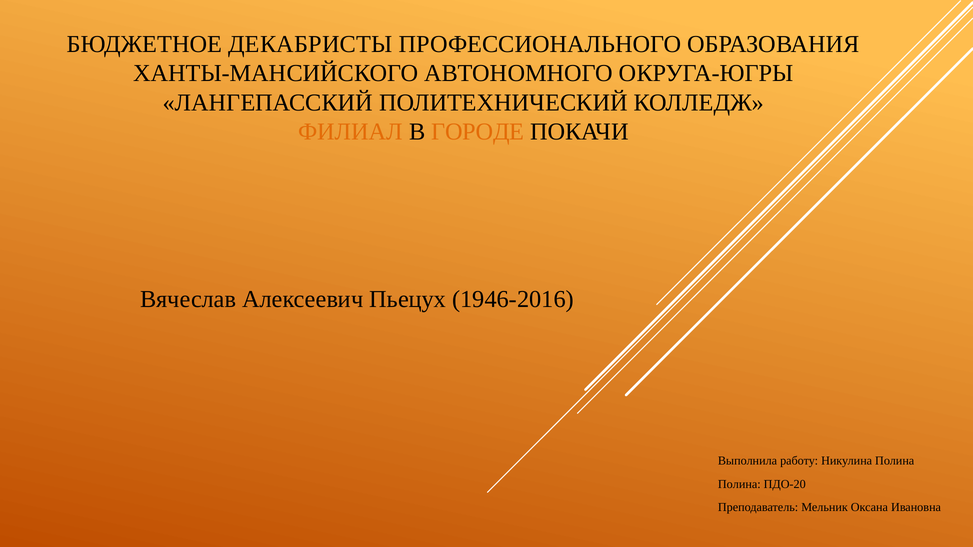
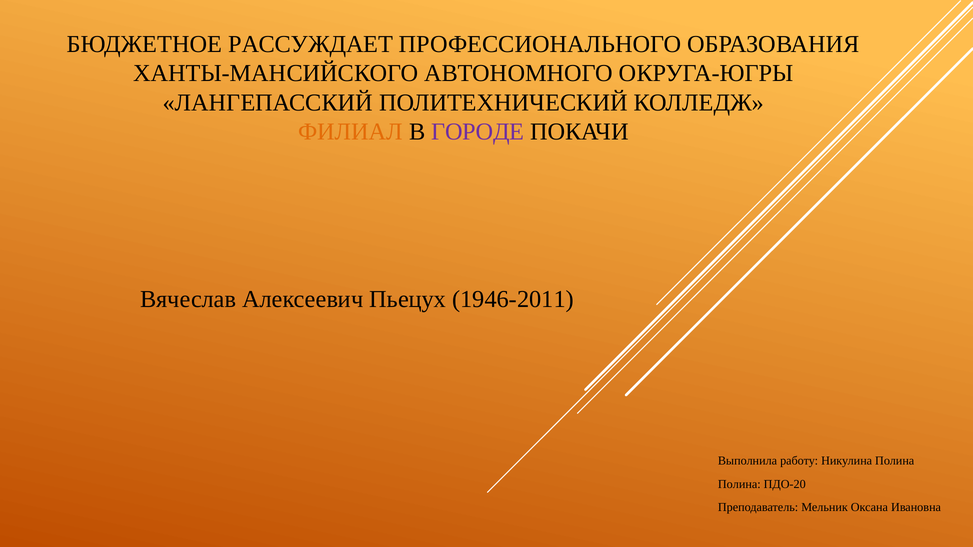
ДЕКАБРИСТЫ: ДЕКАБРИСТЫ -> РАССУЖДАЕТ
ГОРОДЕ colour: orange -> purple
1946-2016: 1946-2016 -> 1946-2011
